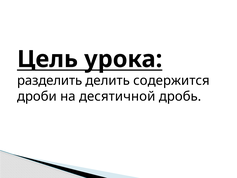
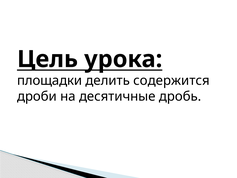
разделить: разделить -> площадки
десятичной: десятичной -> десятичные
